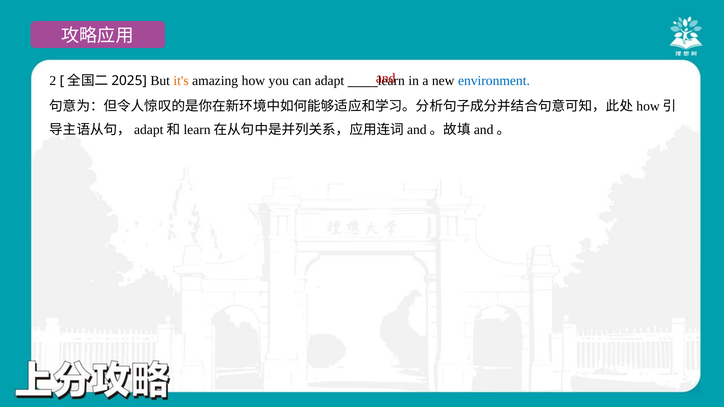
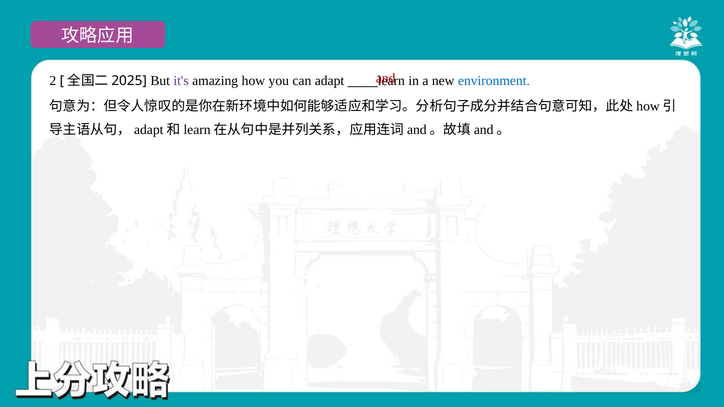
it's colour: orange -> purple
